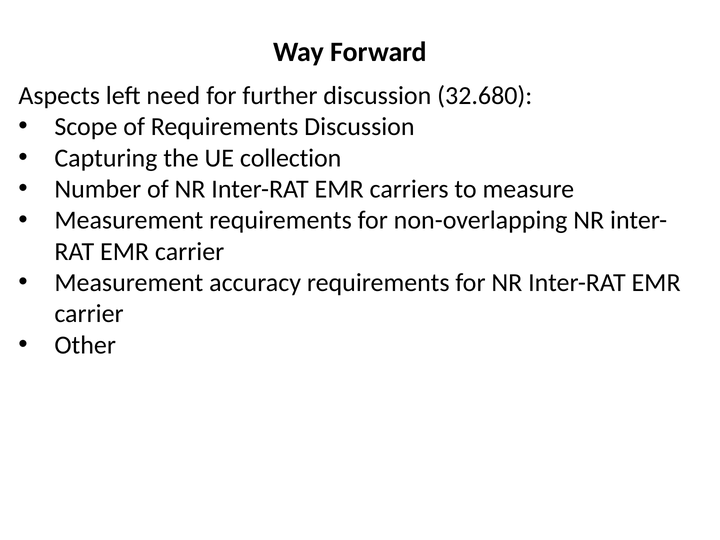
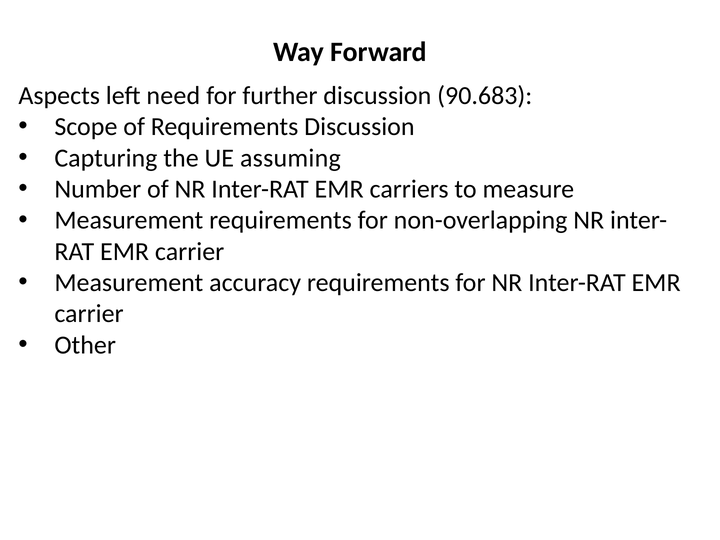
32.680: 32.680 -> 90.683
collection: collection -> assuming
